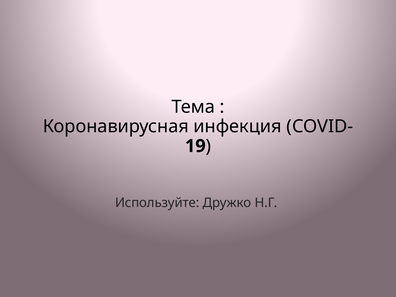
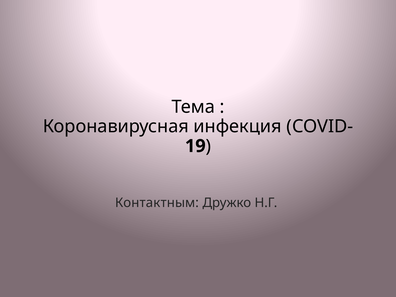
Используйте: Используйте -> Контактным
